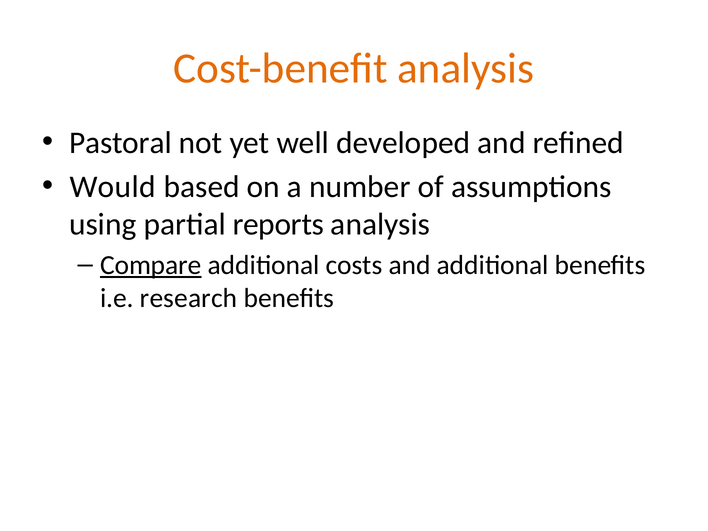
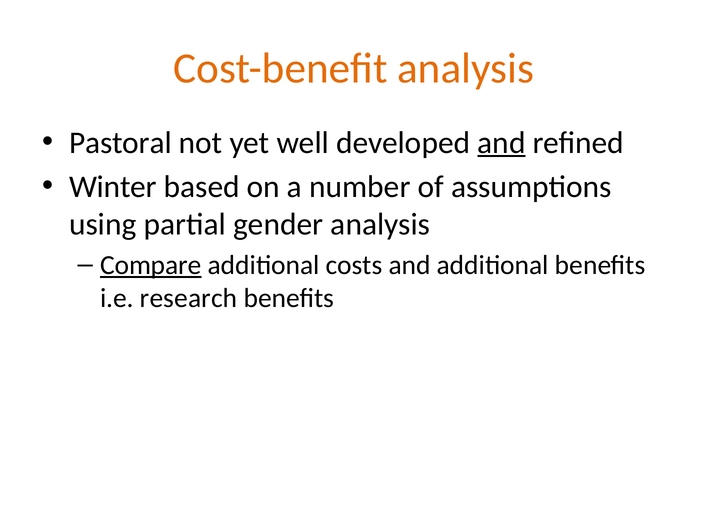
and at (501, 143) underline: none -> present
Would: Would -> Winter
reports: reports -> gender
